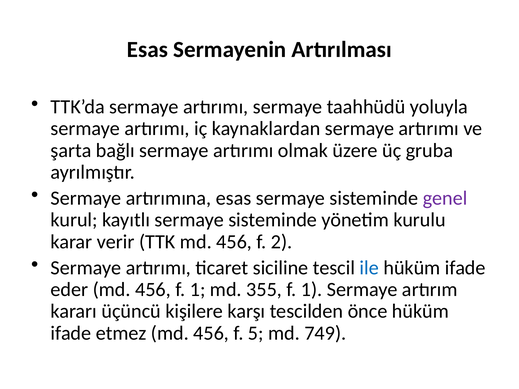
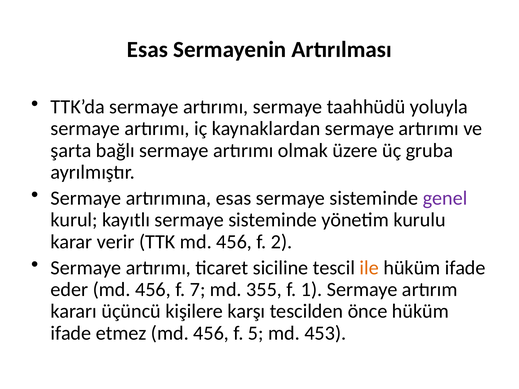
ile colour: blue -> orange
456 f 1: 1 -> 7
749: 749 -> 453
